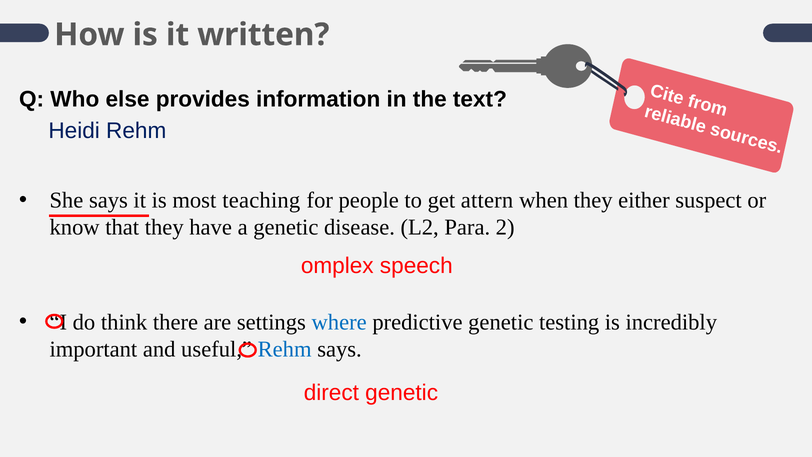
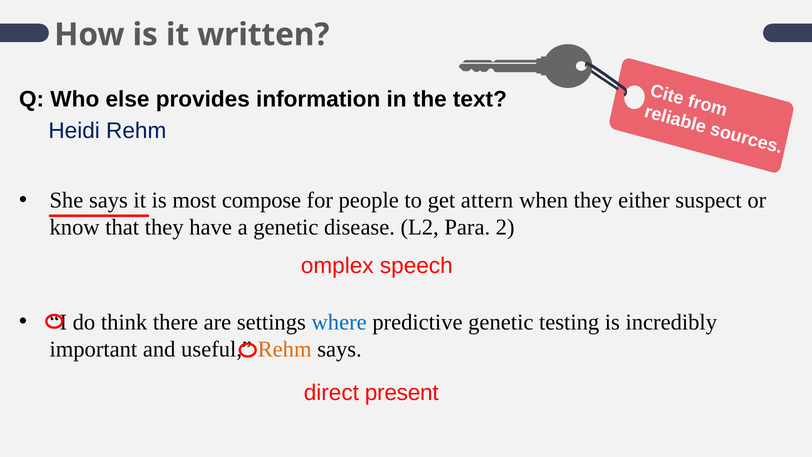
teaching: teaching -> compose
Rehm at (285, 349) colour: blue -> orange
direct genetic: genetic -> present
